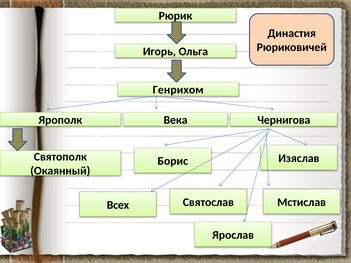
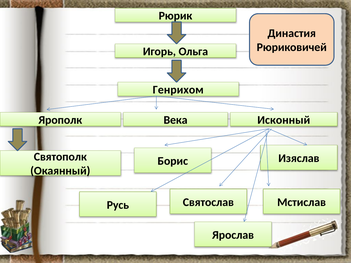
Чернигова: Чернигова -> Исконный
Всех: Всех -> Русь
